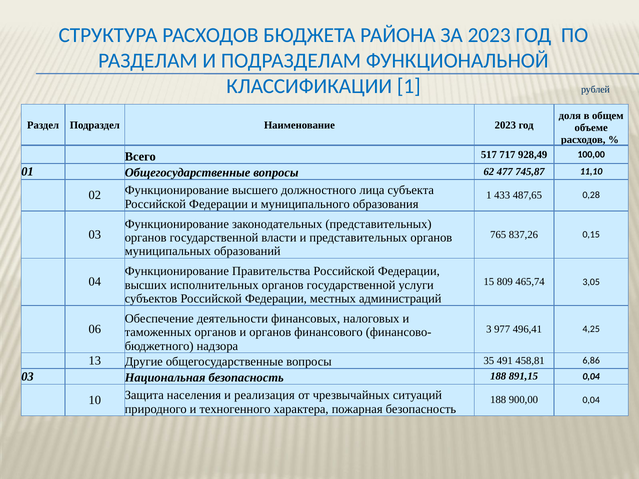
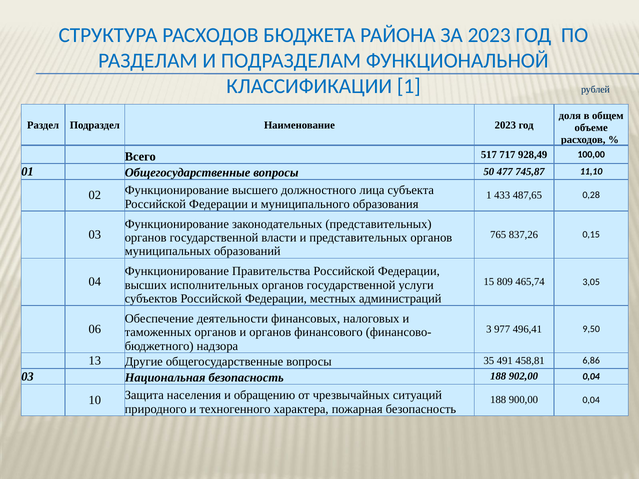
62: 62 -> 50
4,25: 4,25 -> 9,50
891,15: 891,15 -> 902,00
реализация: реализация -> обращению
